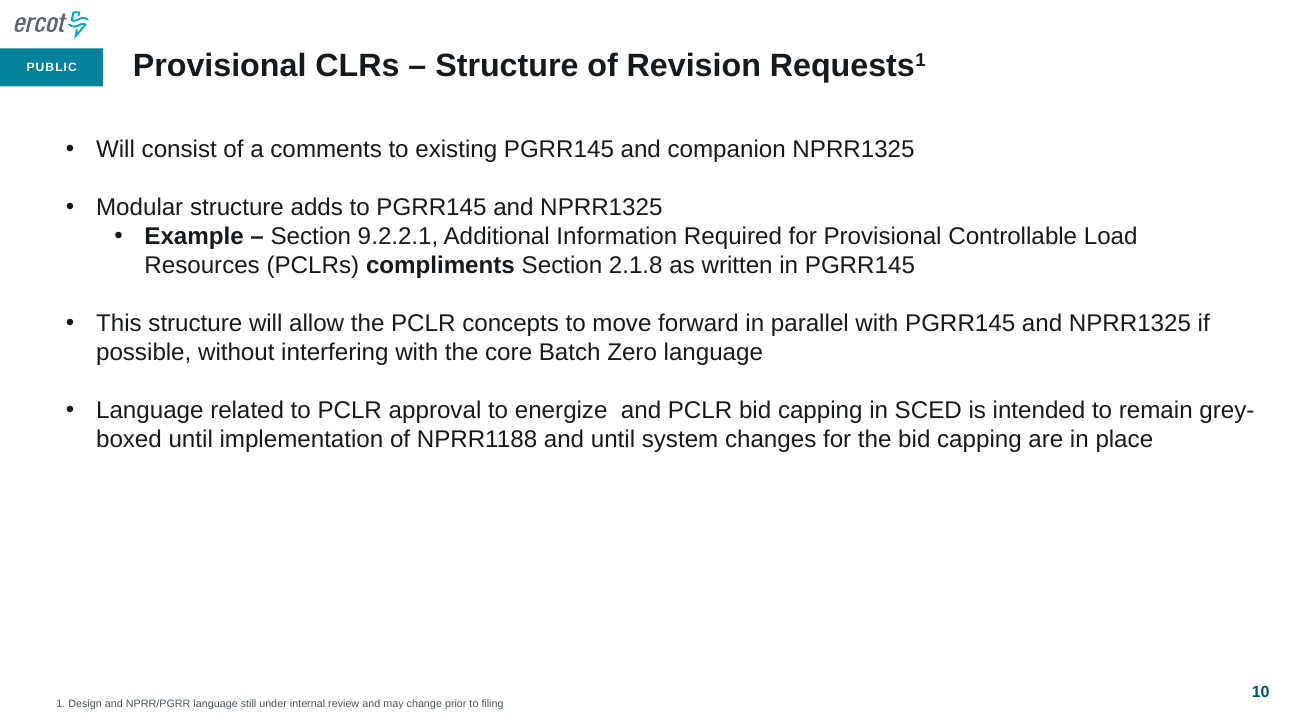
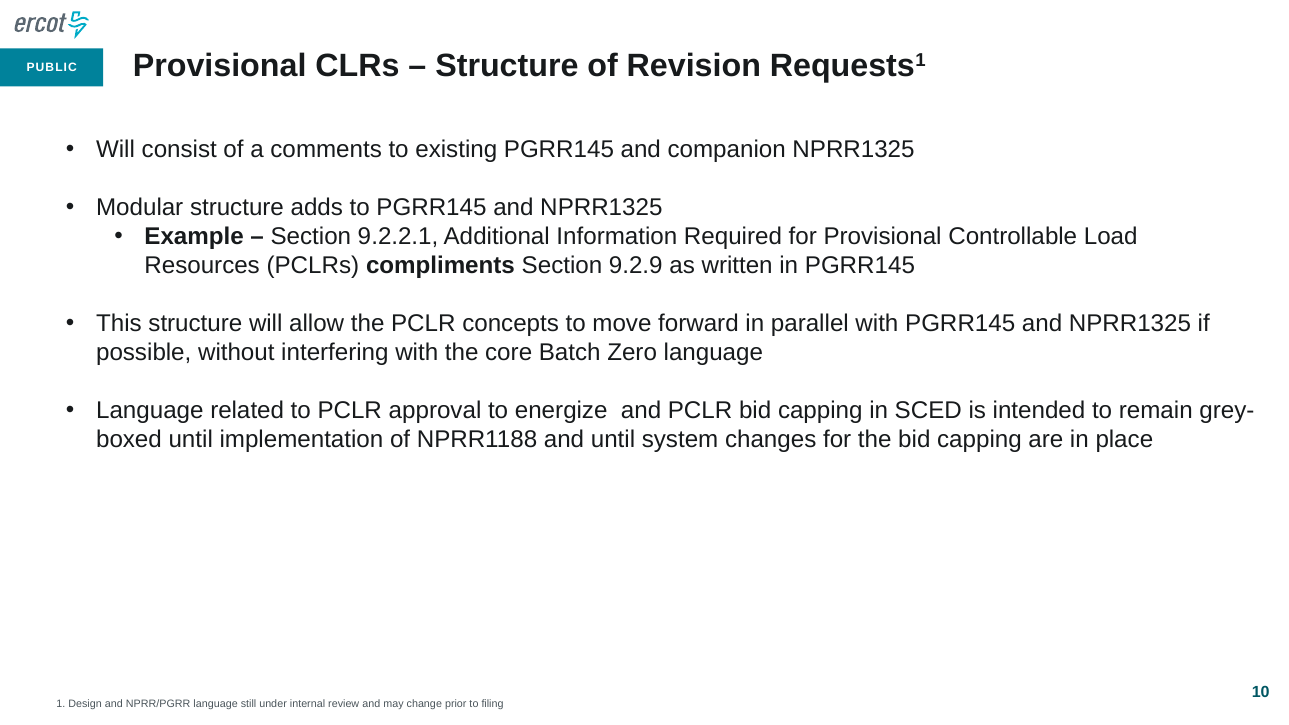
2.1.8: 2.1.8 -> 9.2.9
